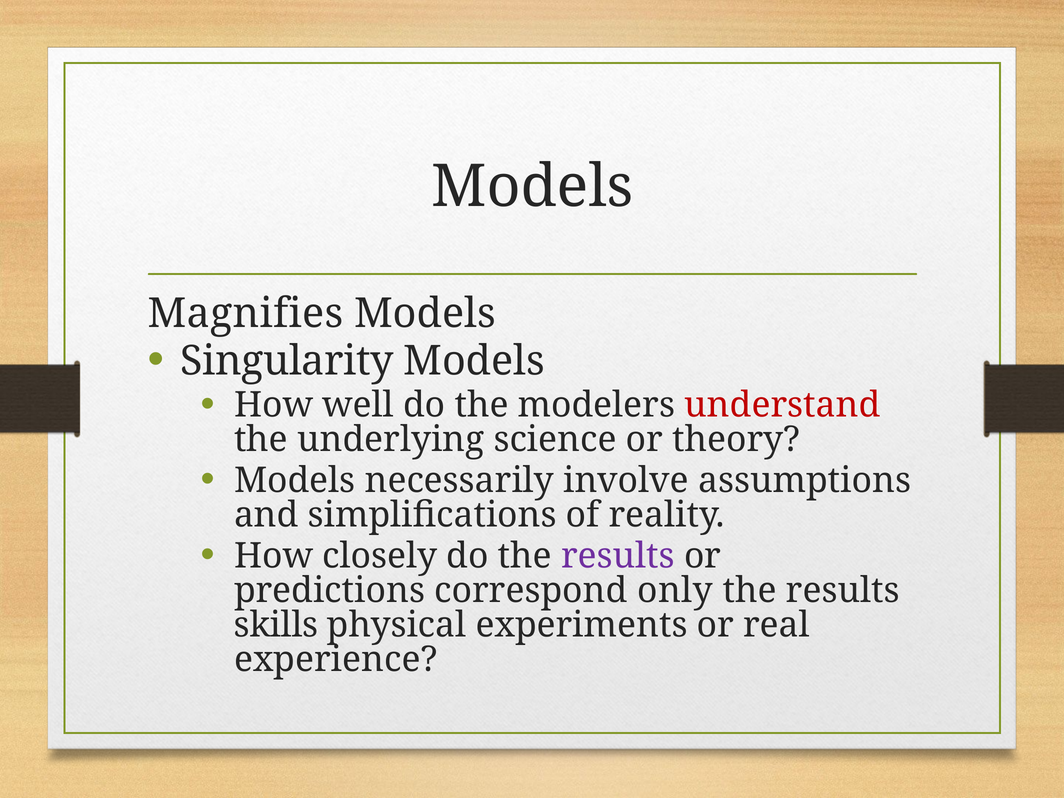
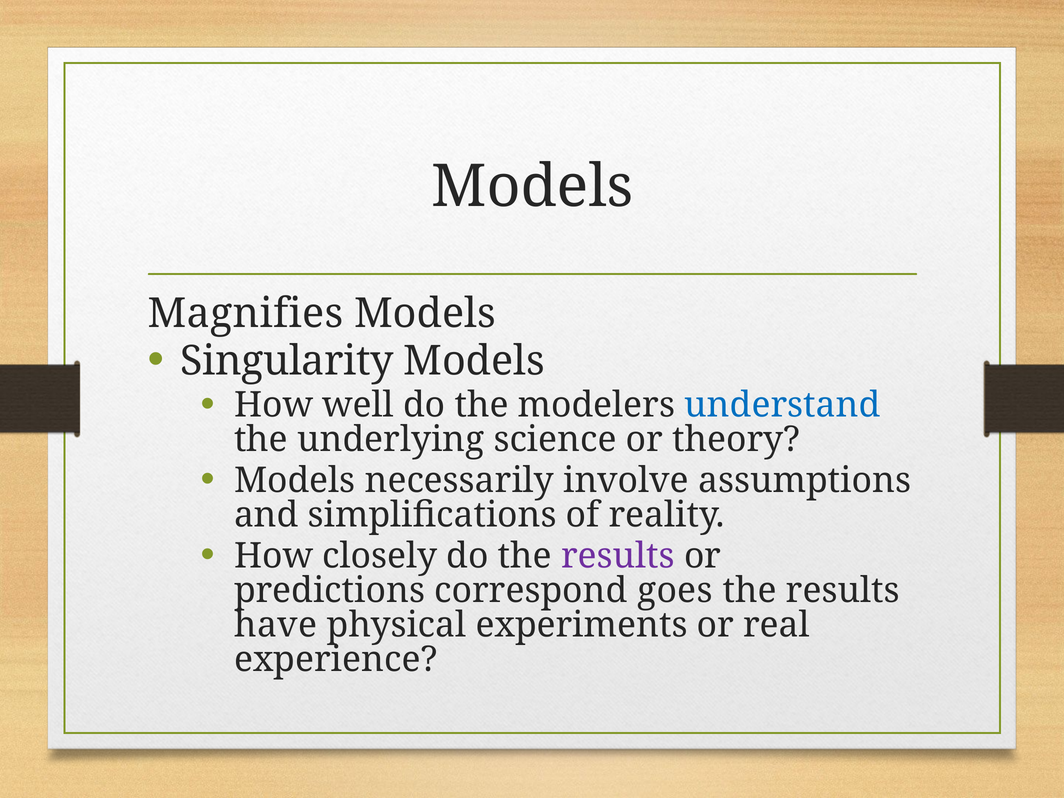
understand colour: red -> blue
only: only -> goes
skills: skills -> have
